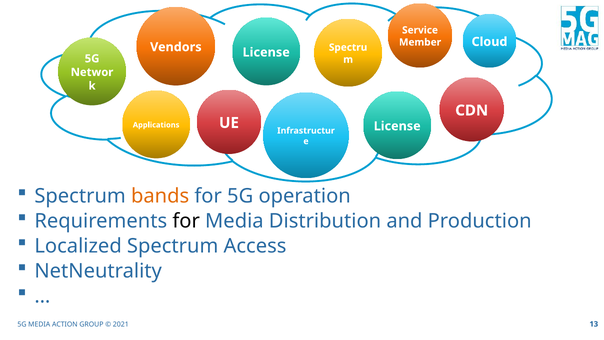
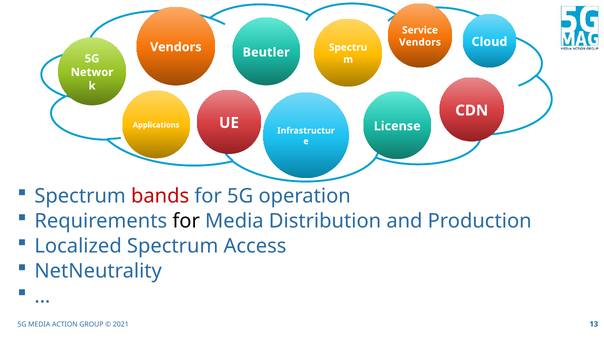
Member at (420, 42): Member -> Vendors
License at (266, 52): License -> Beutler
bands colour: orange -> red
